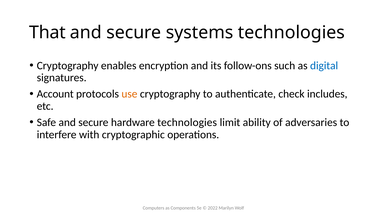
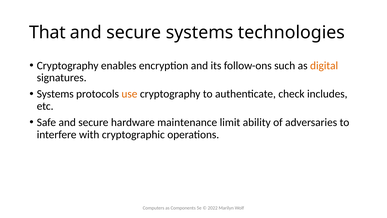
digital colour: blue -> orange
Account at (55, 94): Account -> Systems
hardware technologies: technologies -> maintenance
